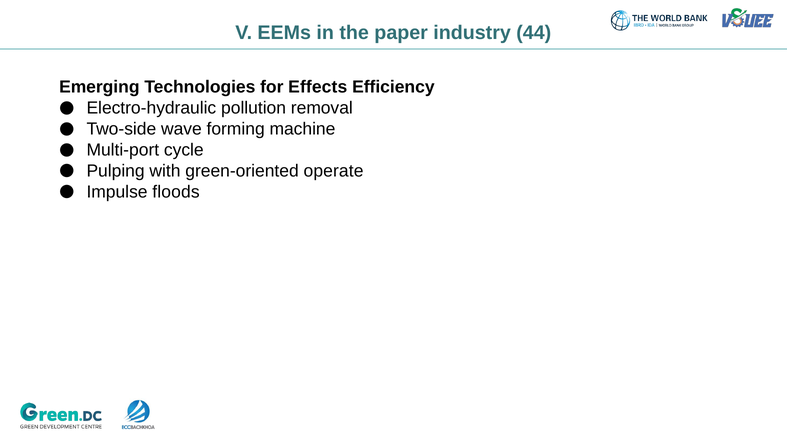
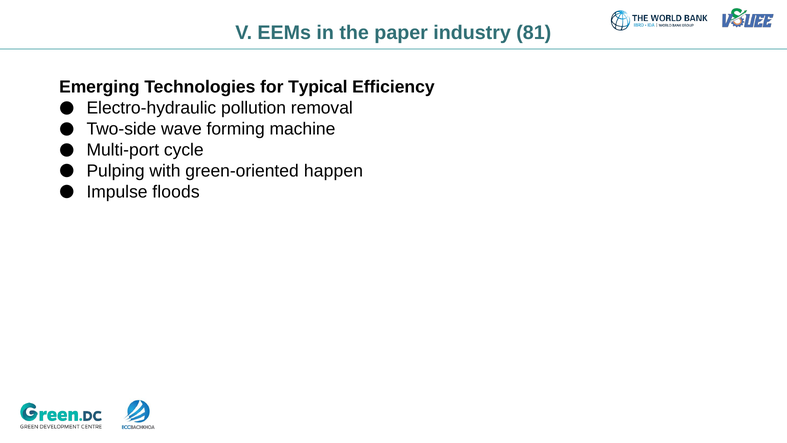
44: 44 -> 81
Effects: Effects -> Typical
operate: operate -> happen
